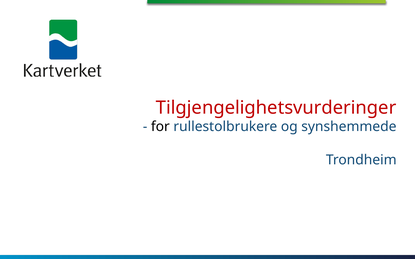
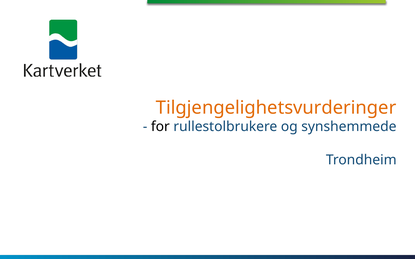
Tilgjengelighetsvurderinger colour: red -> orange
